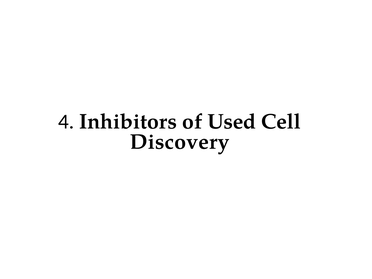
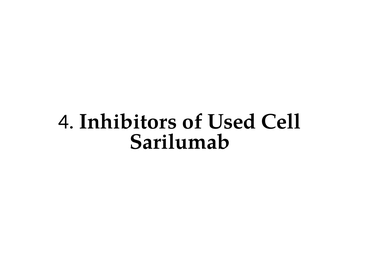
Discovery: Discovery -> Sarilumab
